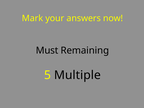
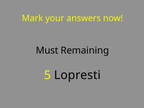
Multiple: Multiple -> Lopresti
